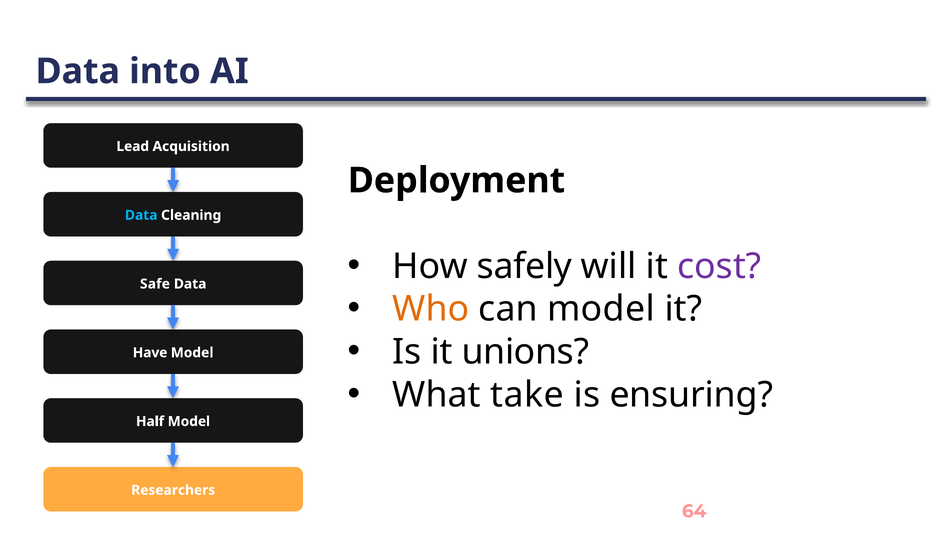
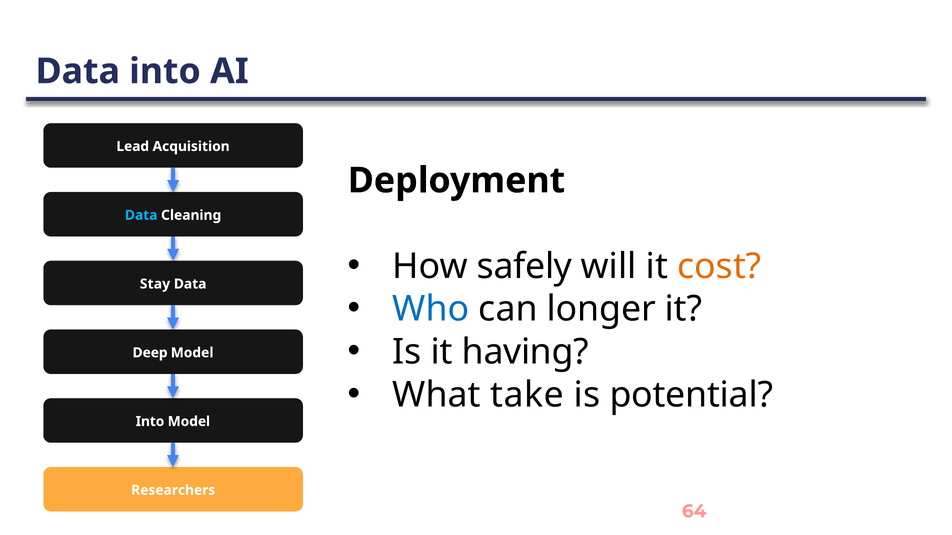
cost colour: purple -> orange
Safe: Safe -> Stay
Who colour: orange -> blue
can model: model -> longer
unions: unions -> having
Have: Have -> Deep
ensuring: ensuring -> potential
Half at (150, 422): Half -> Into
